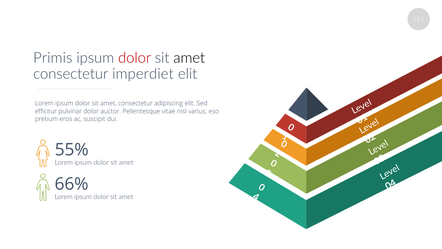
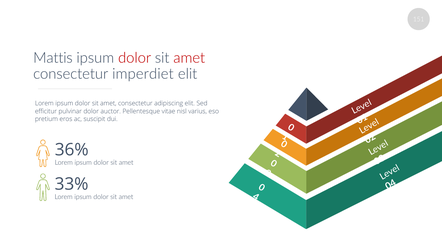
Primis: Primis -> Mattis
amet at (189, 58) colour: black -> red
55%: 55% -> 36%
66%: 66% -> 33%
